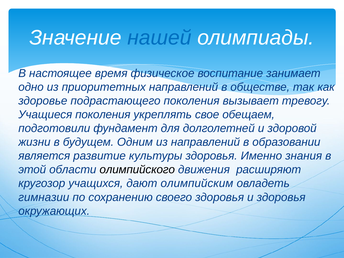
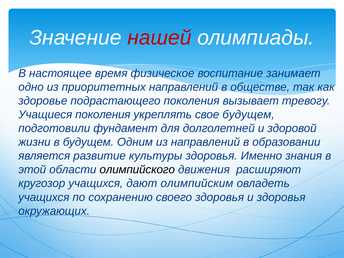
нашей colour: blue -> red
свое обещаем: обещаем -> будущем
гимназии at (44, 197): гимназии -> учащихся
